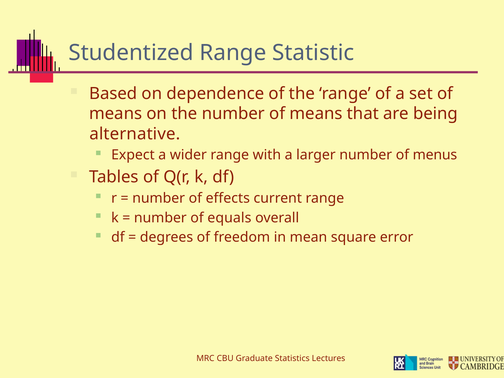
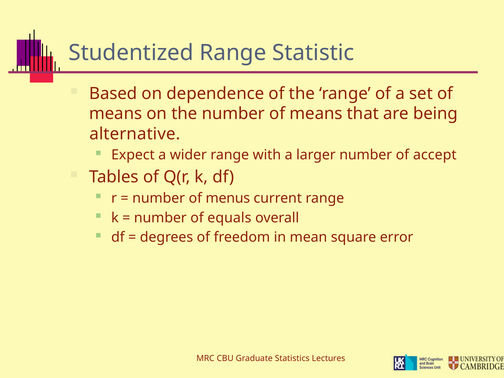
menus: menus -> accept
effects: effects -> menus
